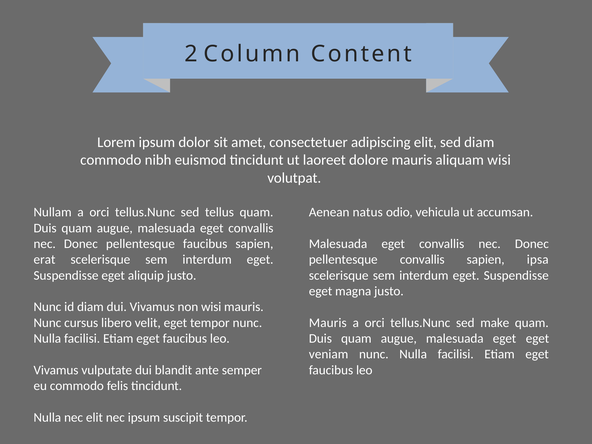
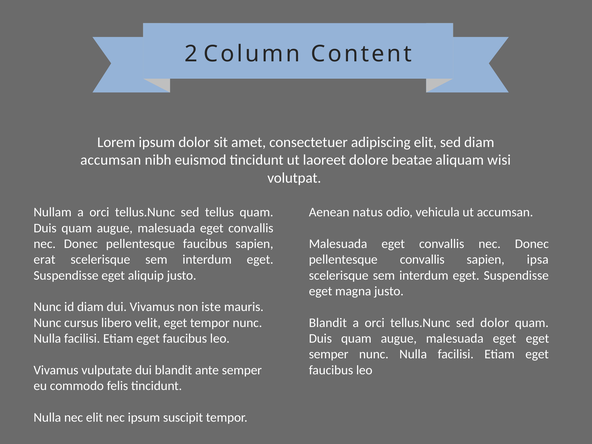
commodo at (111, 160): commodo -> accumsan
dolore mauris: mauris -> beatae
non wisi: wisi -> iste
Mauris at (328, 323): Mauris -> Blandit
sed make: make -> dolor
veniam at (329, 354): veniam -> semper
